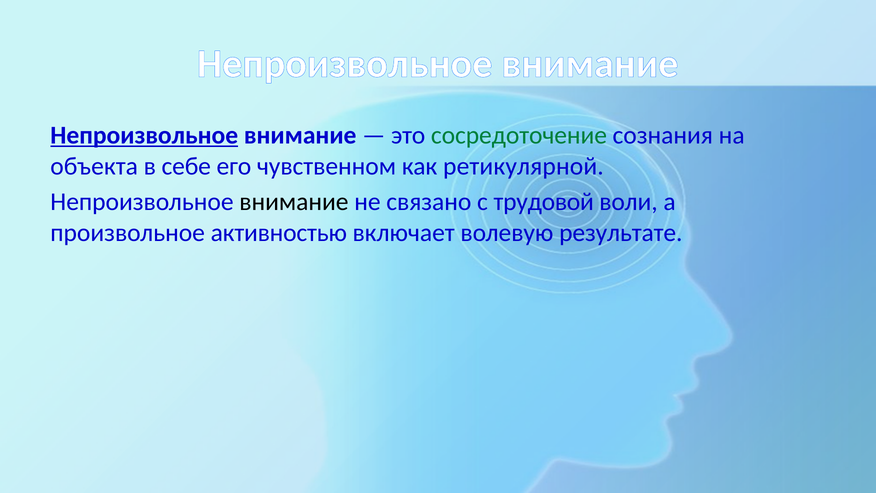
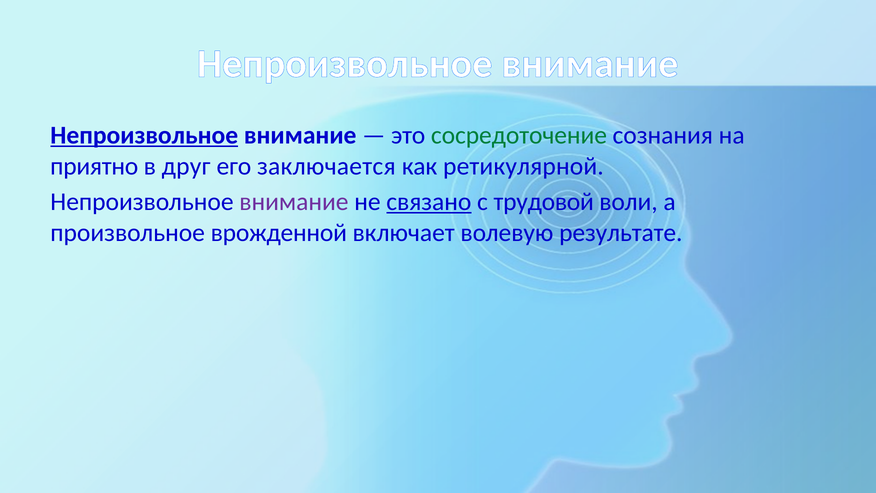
объекта: объекта -> приятно
себе: себе -> друг
чувственном: чувственном -> заключается
внимание at (294, 202) colour: black -> purple
связано underline: none -> present
активностью: активностью -> врожденной
